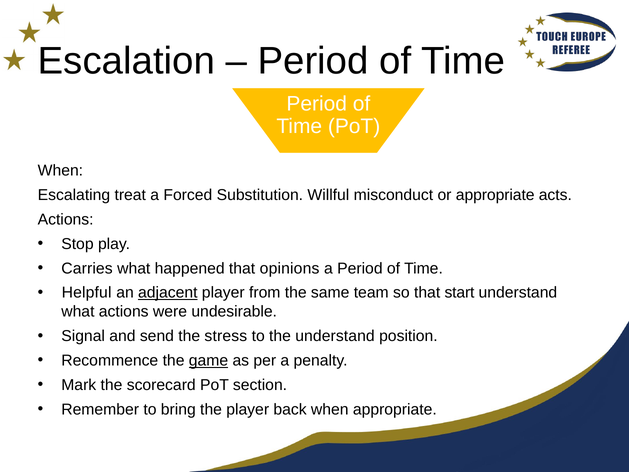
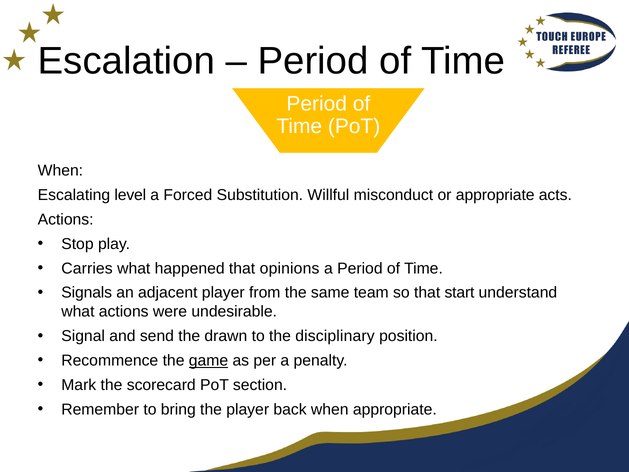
treat: treat -> level
Helpful: Helpful -> Signals
adjacent underline: present -> none
stress: stress -> drawn
the understand: understand -> disciplinary
